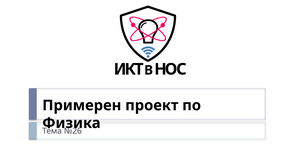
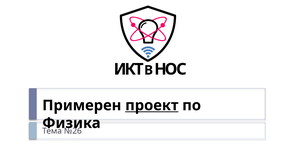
проект underline: none -> present
